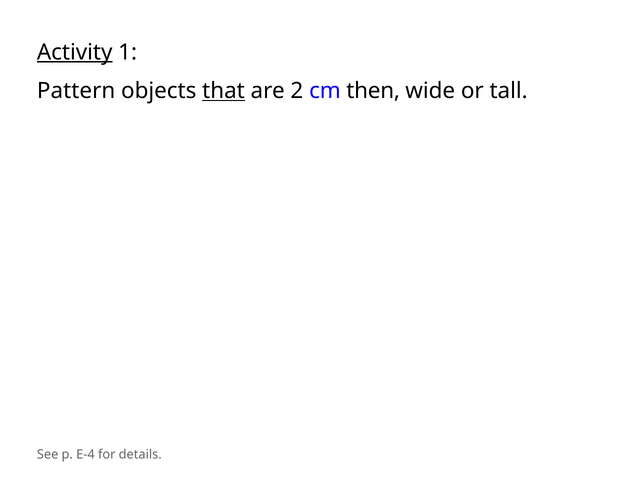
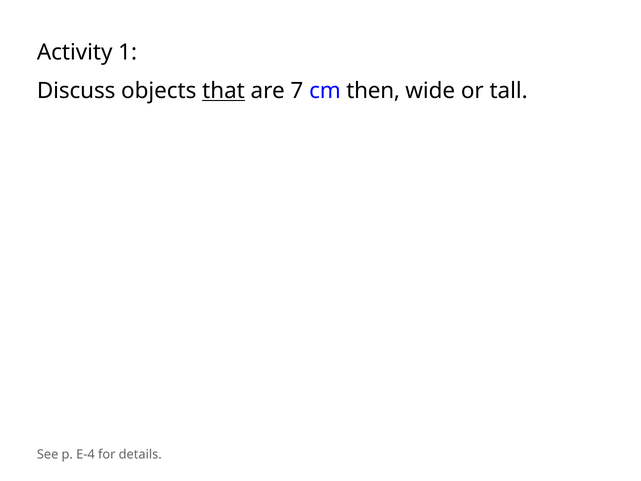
Activity underline: present -> none
Pattern: Pattern -> Discuss
2: 2 -> 7
